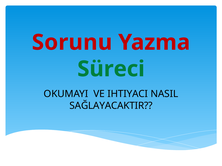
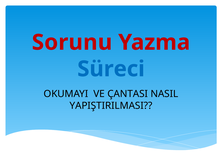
Süreci colour: green -> blue
IHTIYACI: IHTIYACI -> ÇANTASI
SAĞLAYACAKTIR: SAĞLAYACAKTIR -> YAPIŞTIRILMASI
